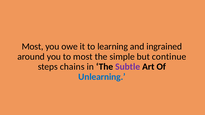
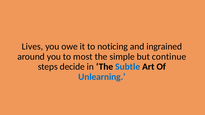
Most at (33, 47): Most -> Lives
learning: learning -> noticing
chains: chains -> decide
Subtle colour: purple -> blue
